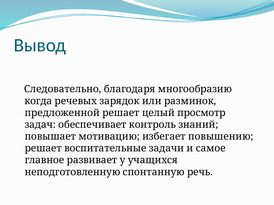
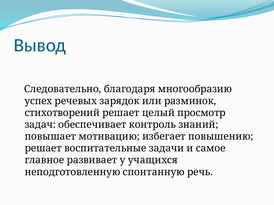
когда: когда -> успех
предложенной: предложенной -> стихотворений
